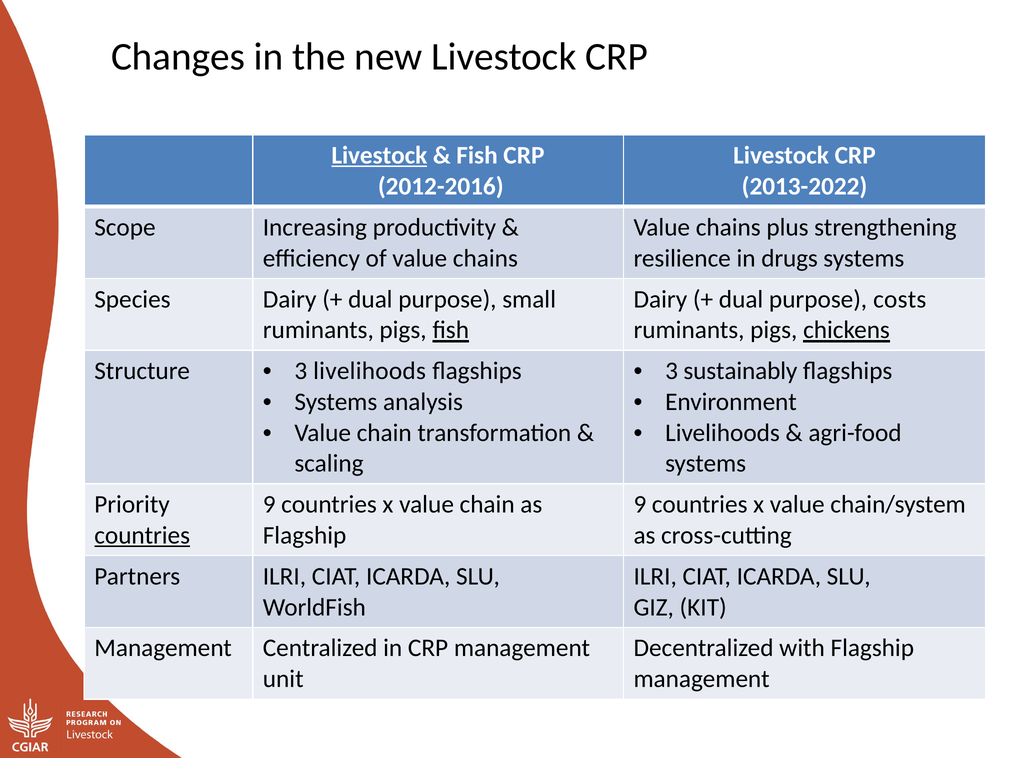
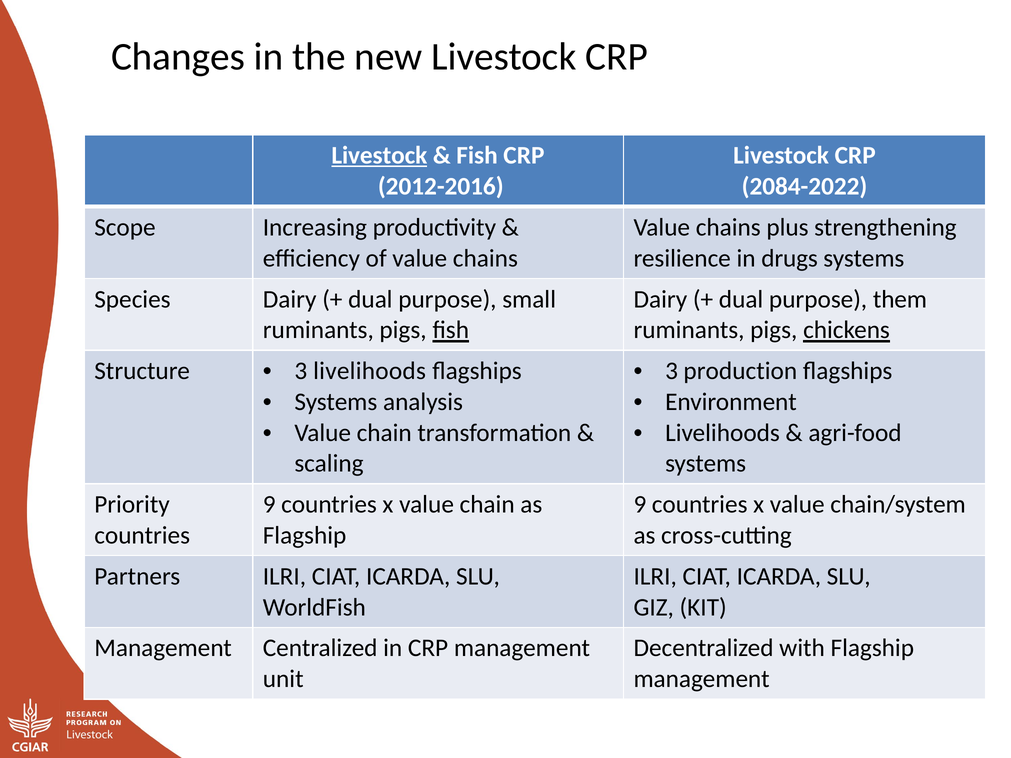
2013-2022: 2013-2022 -> 2084-2022
costs: costs -> them
sustainably: sustainably -> production
countries at (142, 536) underline: present -> none
